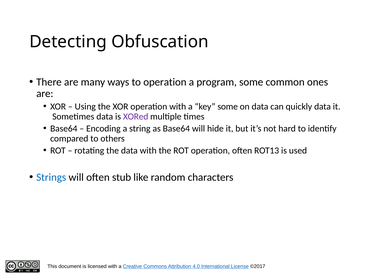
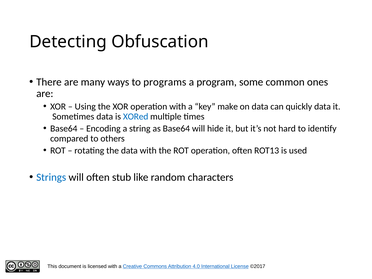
to operation: operation -> programs
key some: some -> make
XORed colour: purple -> blue
